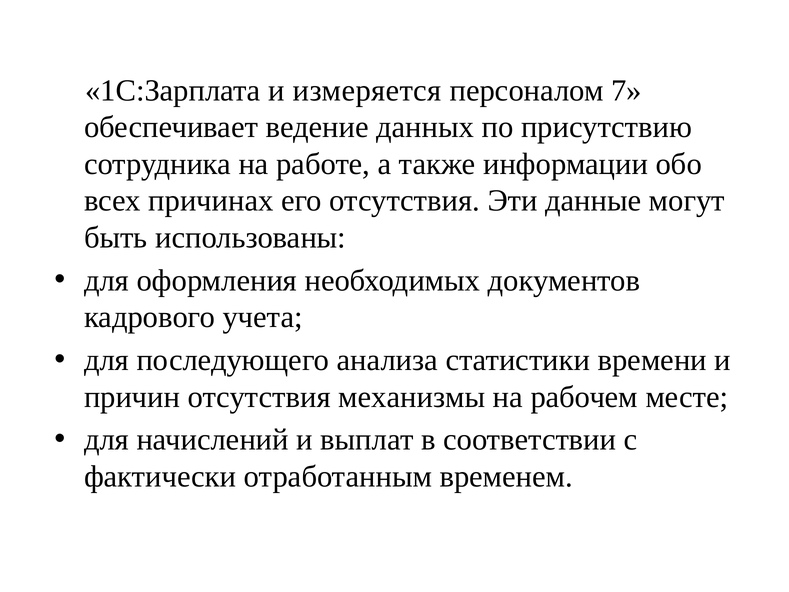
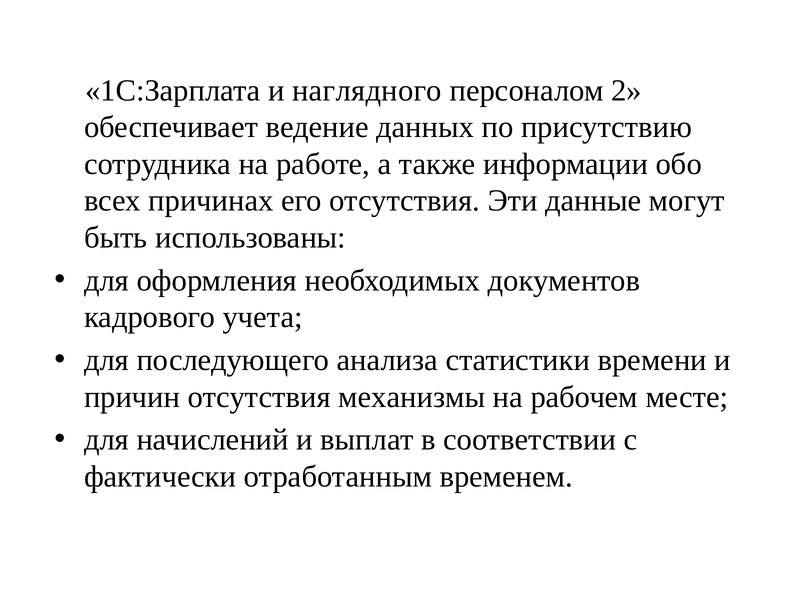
измеряется: измеряется -> наглядного
7: 7 -> 2
